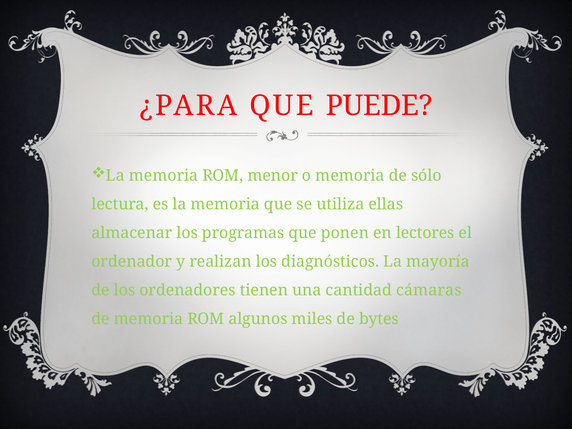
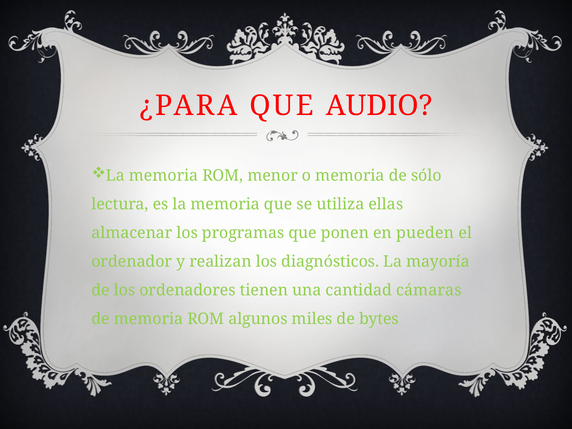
PUEDE: PUEDE -> AUDIO
lectores: lectores -> pueden
